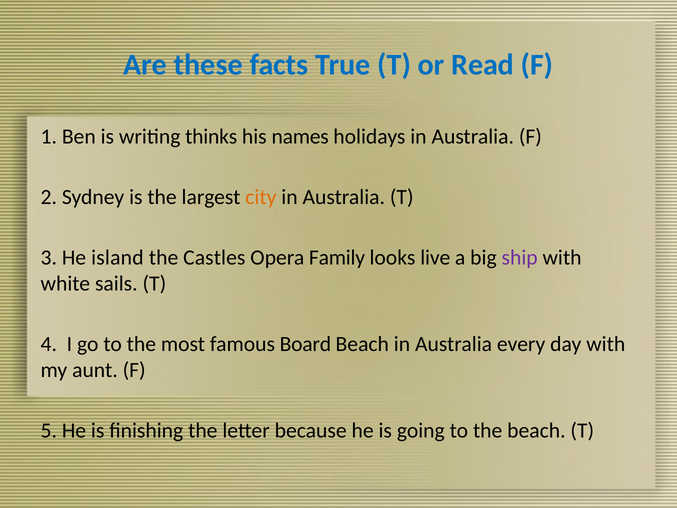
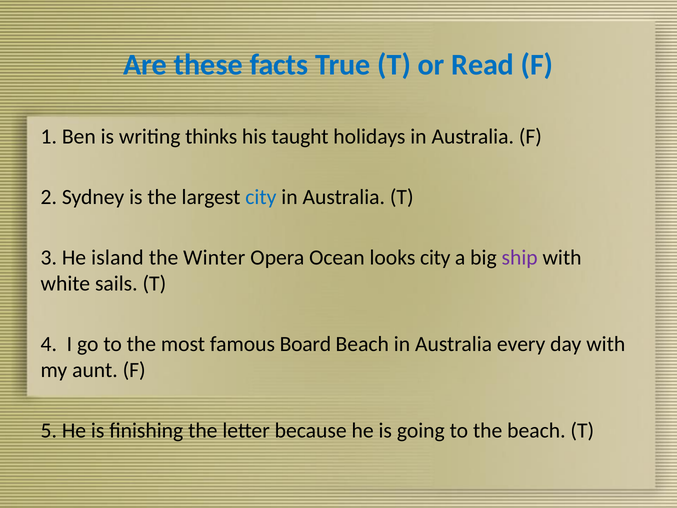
names: names -> taught
city at (261, 197) colour: orange -> blue
Castles: Castles -> Winter
Family: Family -> Ocean
looks live: live -> city
